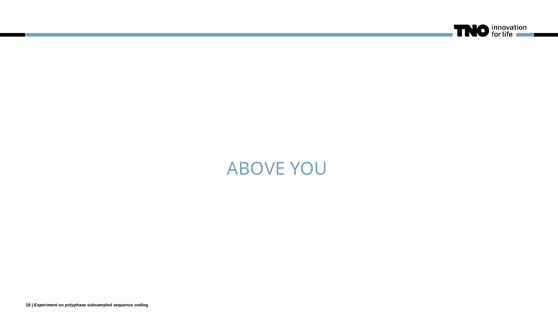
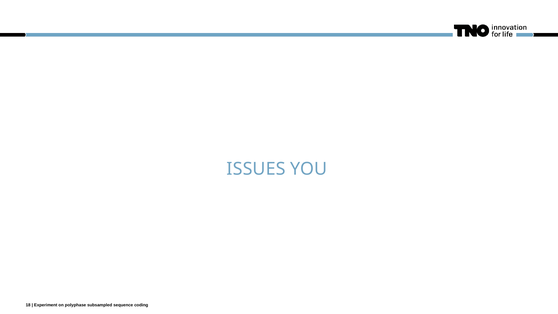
ABOVE: ABOVE -> ISSUES
